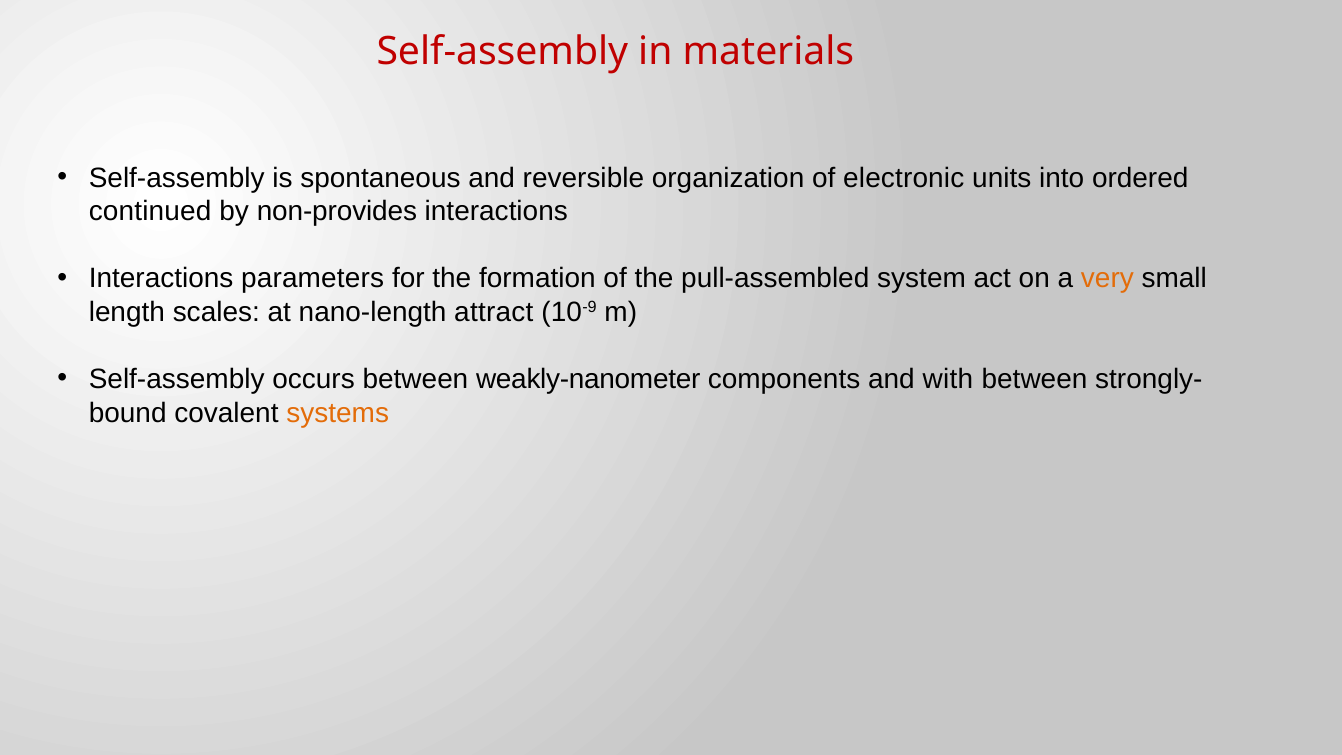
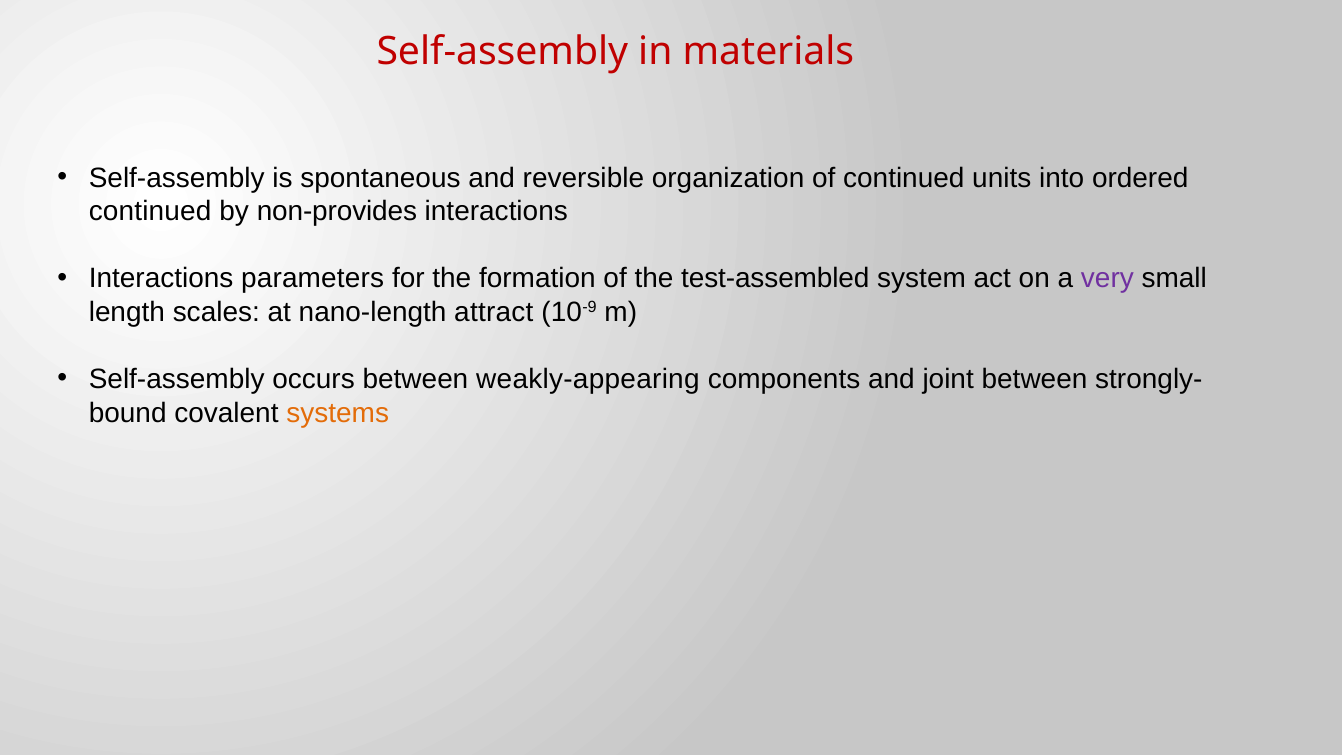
of electronic: electronic -> continued
pull-assembled: pull-assembled -> test-assembled
very colour: orange -> purple
weakly-nanometer: weakly-nanometer -> weakly-appearing
with: with -> joint
